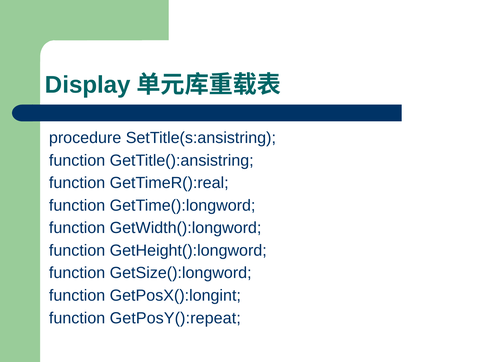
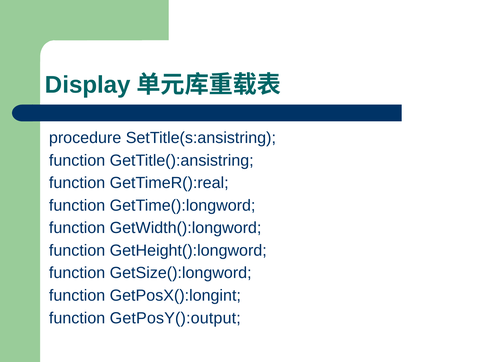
GetPosY():repeat: GetPosY():repeat -> GetPosY():output
